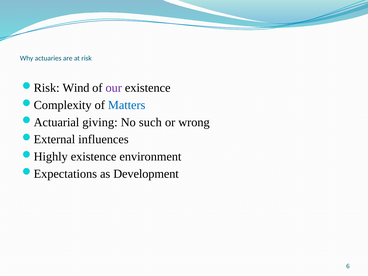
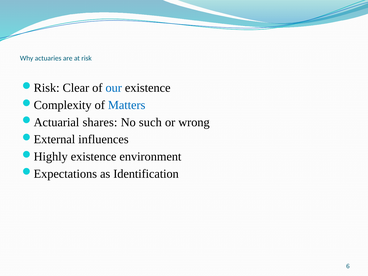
Wind: Wind -> Clear
our colour: purple -> blue
giving: giving -> shares
Development: Development -> Identification
